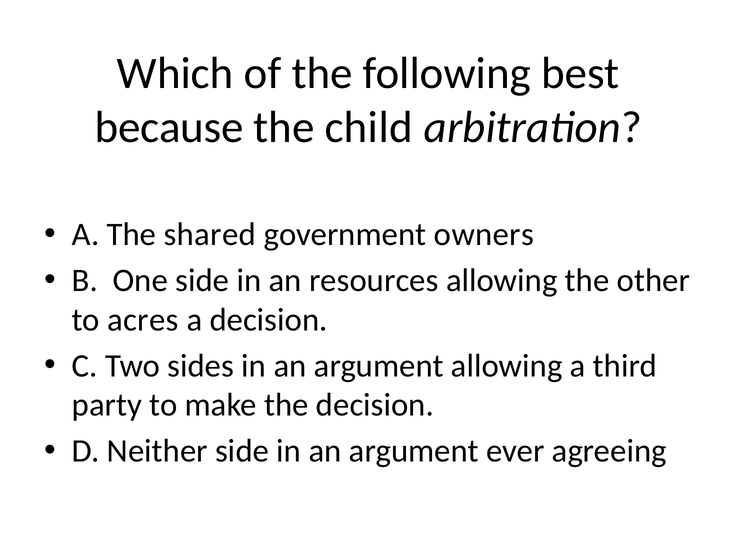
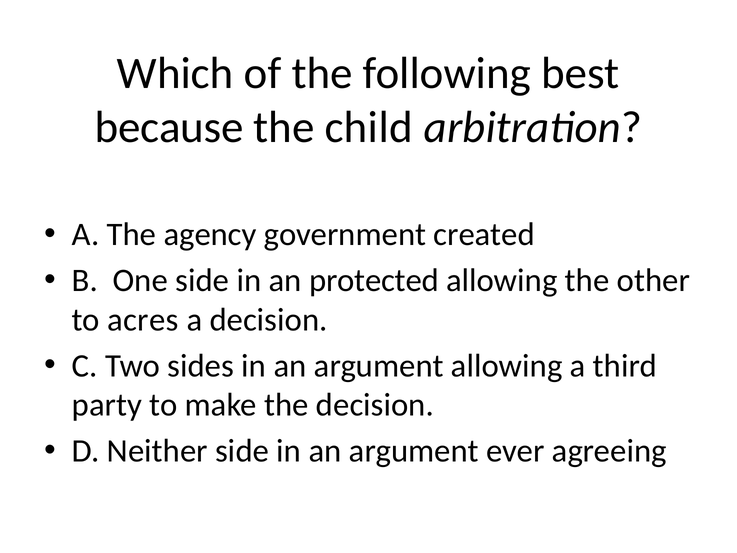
shared: shared -> agency
owners: owners -> created
resources: resources -> protected
